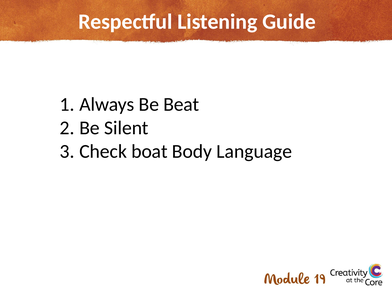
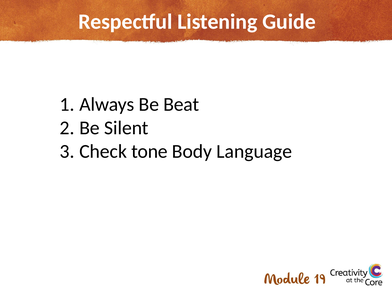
boat: boat -> tone
